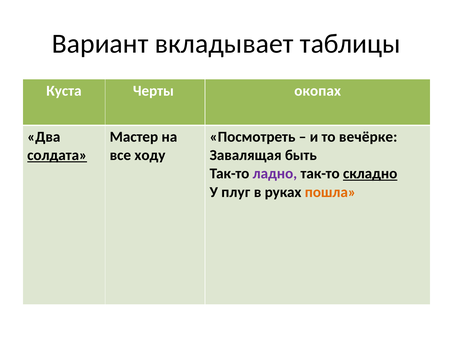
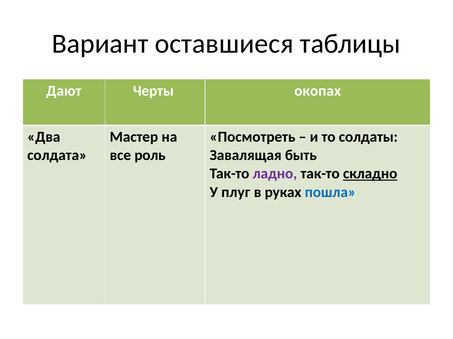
вкладывает: вкладывает -> оставшиеся
Куста: Куста -> Дают
вечёрке: вечёрке -> солдаты
солдата underline: present -> none
ходу: ходу -> роль
пошла colour: orange -> blue
